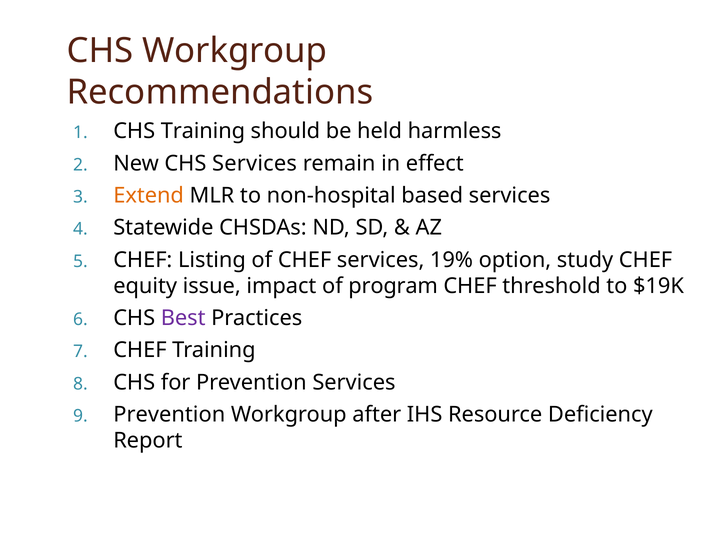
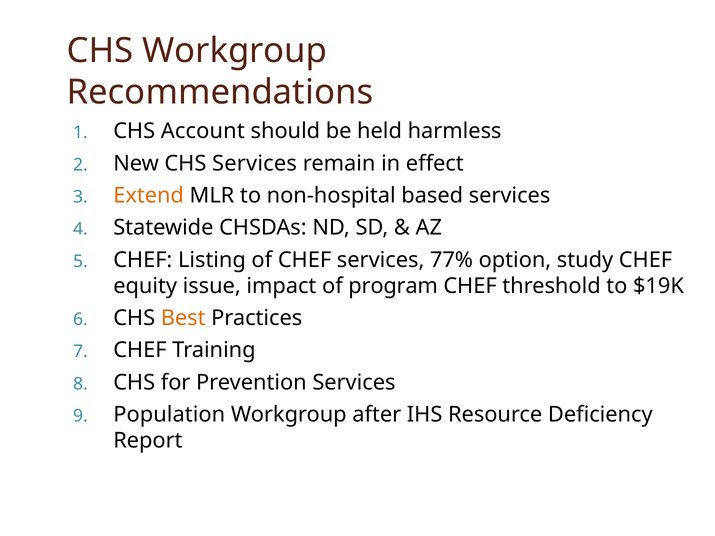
CHS Training: Training -> Account
19%: 19% -> 77%
Best colour: purple -> orange
Prevention at (169, 415): Prevention -> Population
